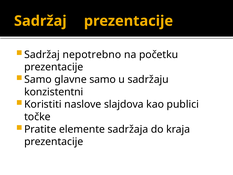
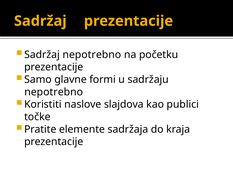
glavne samo: samo -> formi
konzistentni at (54, 92): konzistentni -> nepotrebno
